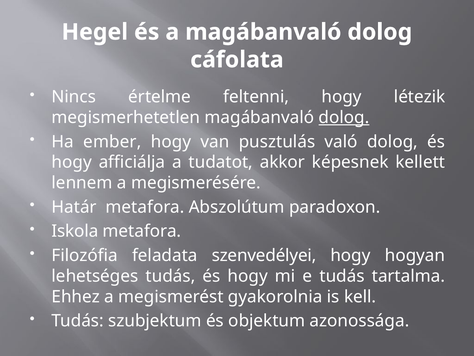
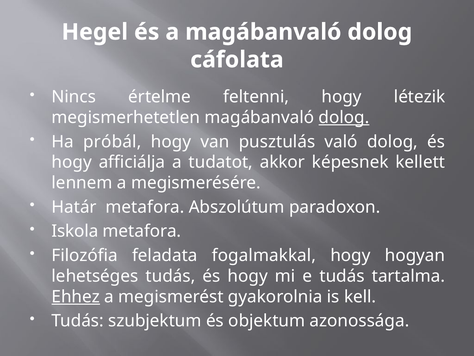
ember: ember -> próbál
szenvedélyei: szenvedélyei -> fogalmakkal
Ehhez underline: none -> present
